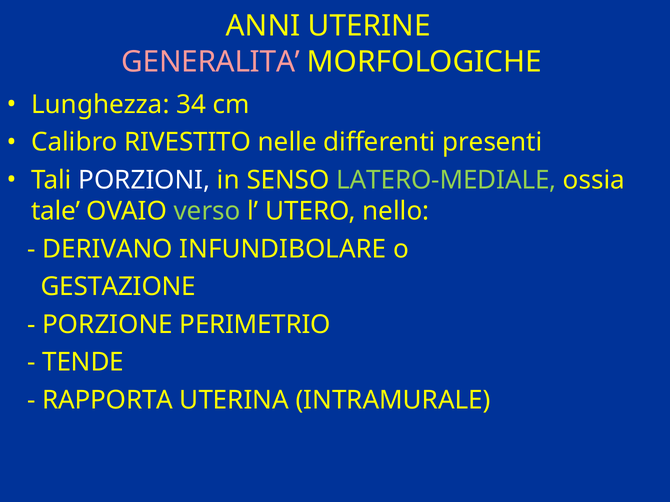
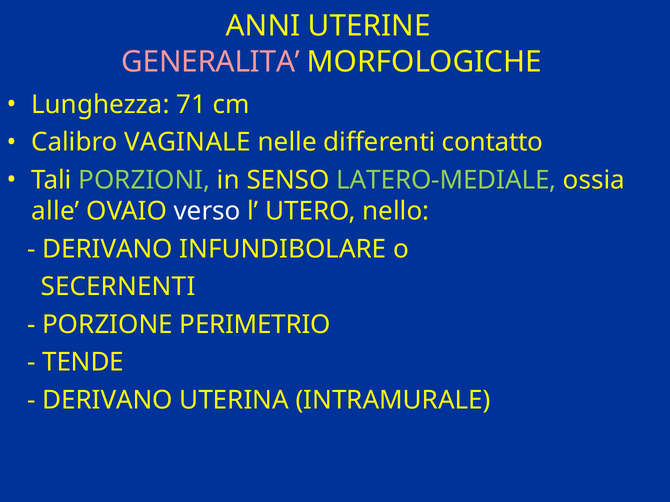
34: 34 -> 71
RIVESTITO: RIVESTITO -> VAGINALE
presenti: presenti -> contatto
PORZIONI colour: white -> light green
tale: tale -> alle
verso colour: light green -> white
GESTAZIONE: GESTAZIONE -> SECERNENTI
RAPPORTA at (108, 401): RAPPORTA -> DERIVANO
